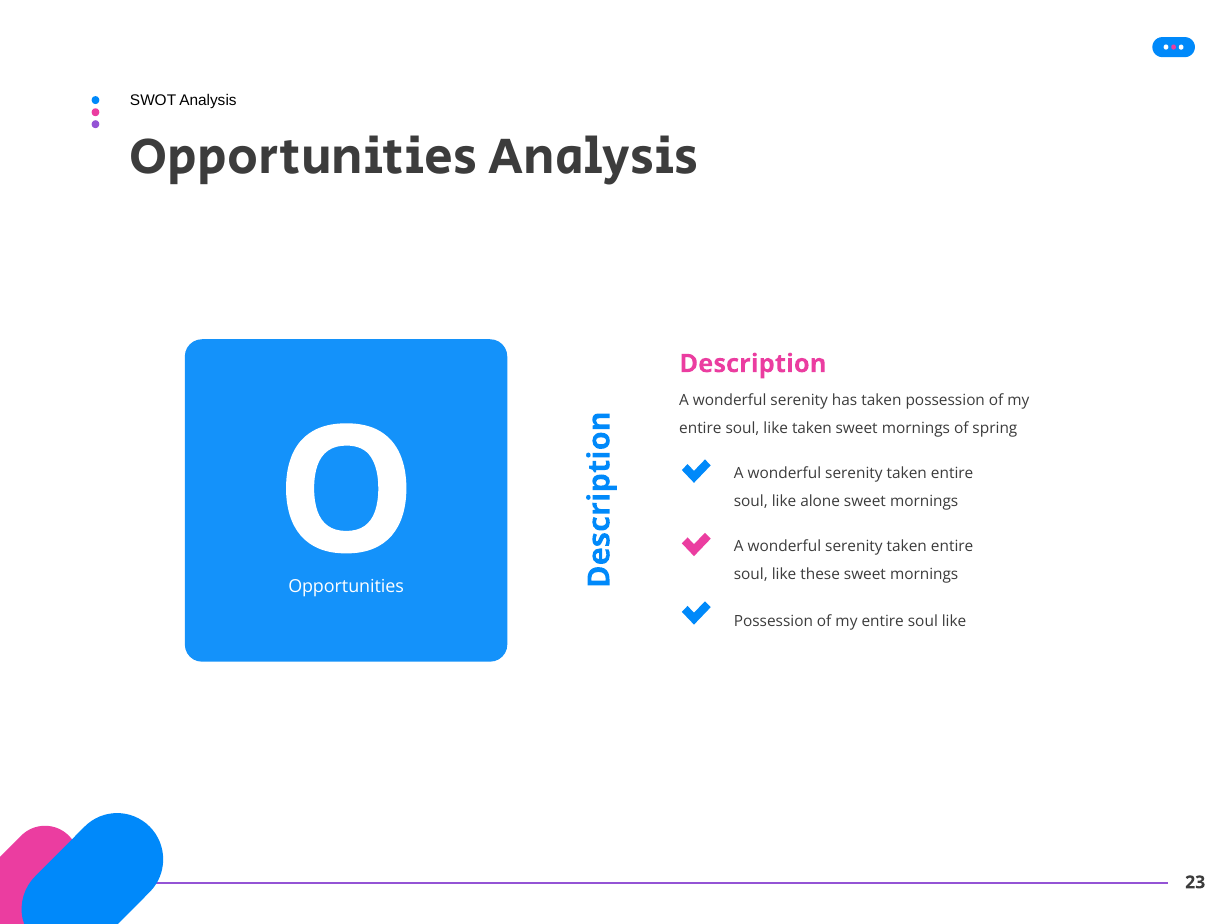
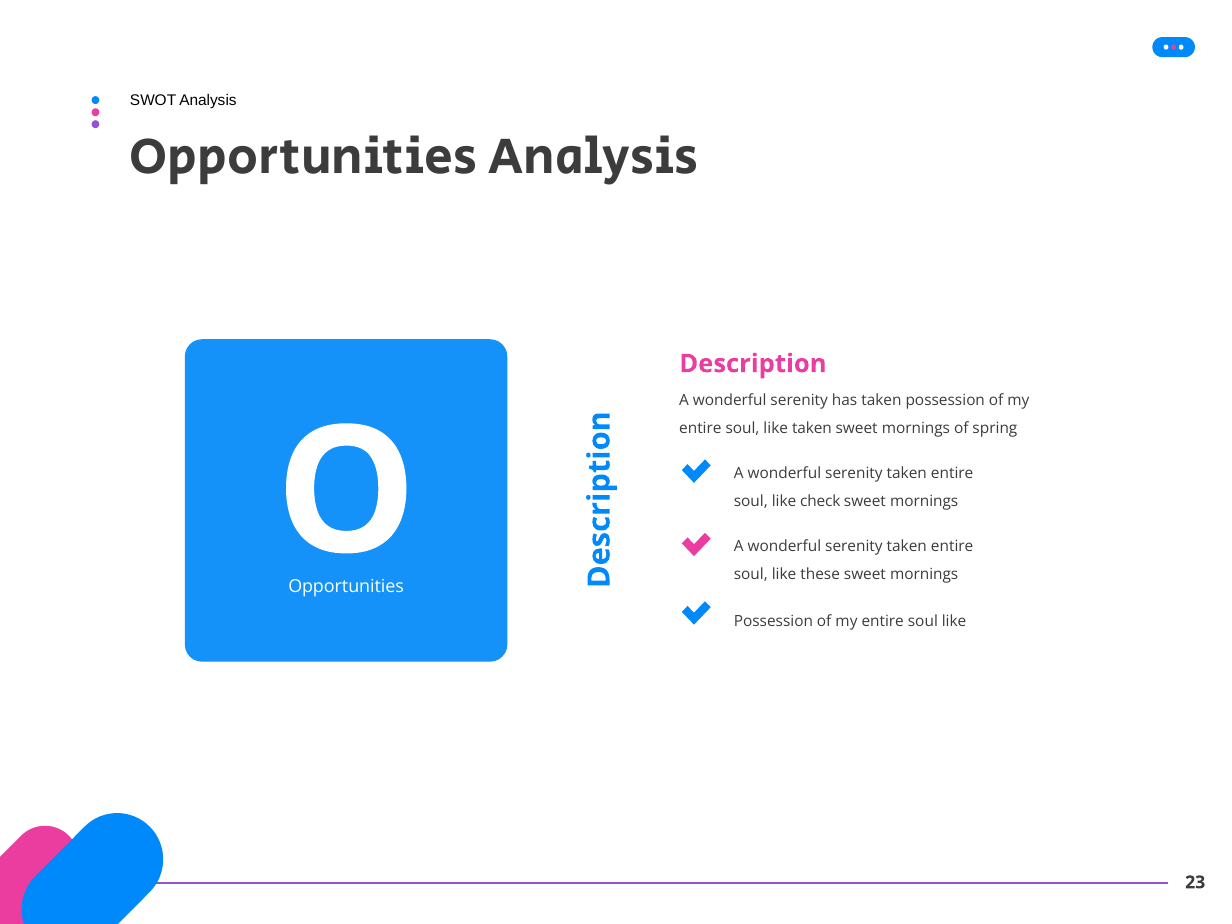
alone: alone -> check
